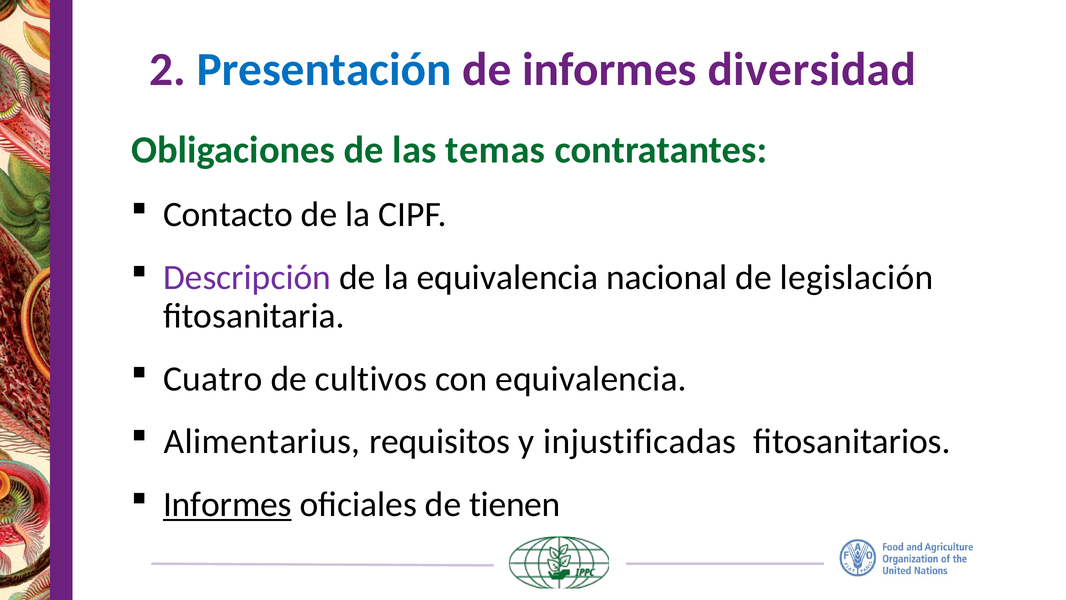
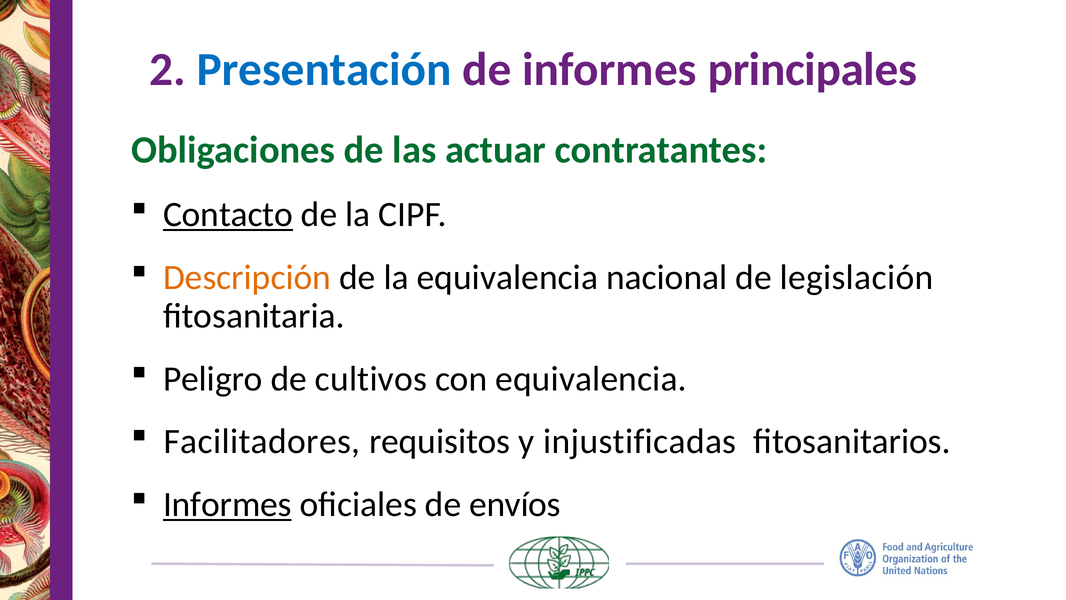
diversidad: diversidad -> principales
temas: temas -> actuar
Contacto underline: none -> present
Descripción colour: purple -> orange
Cuatro: Cuatro -> Peligro
Alimentarius: Alimentarius -> Facilitadores
tienen: tienen -> envíos
